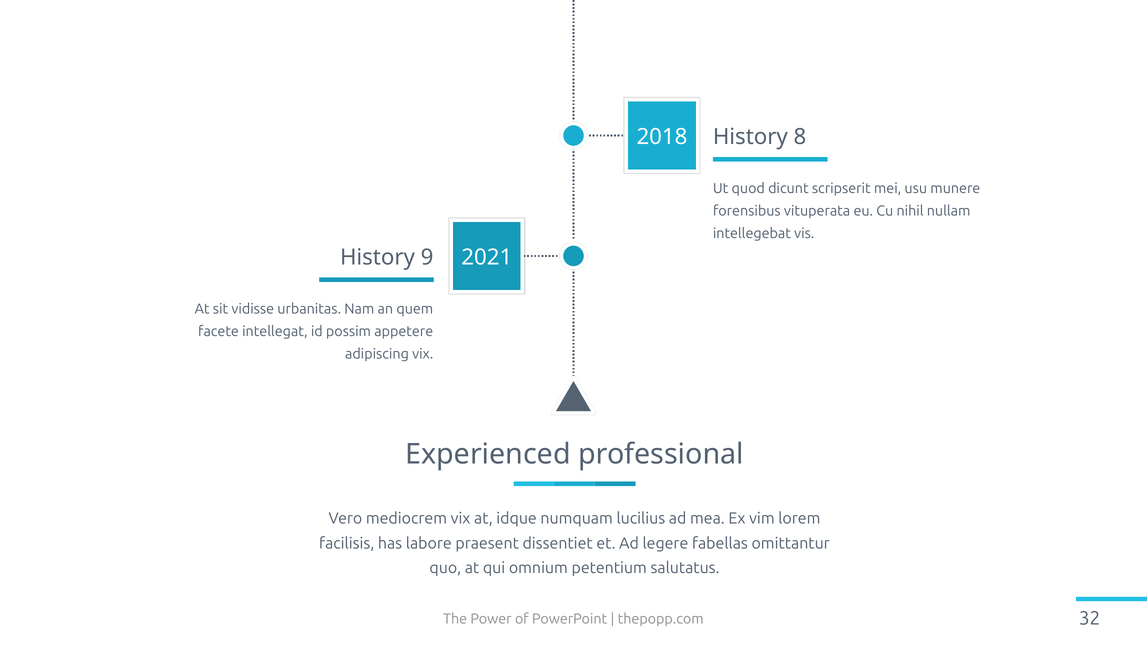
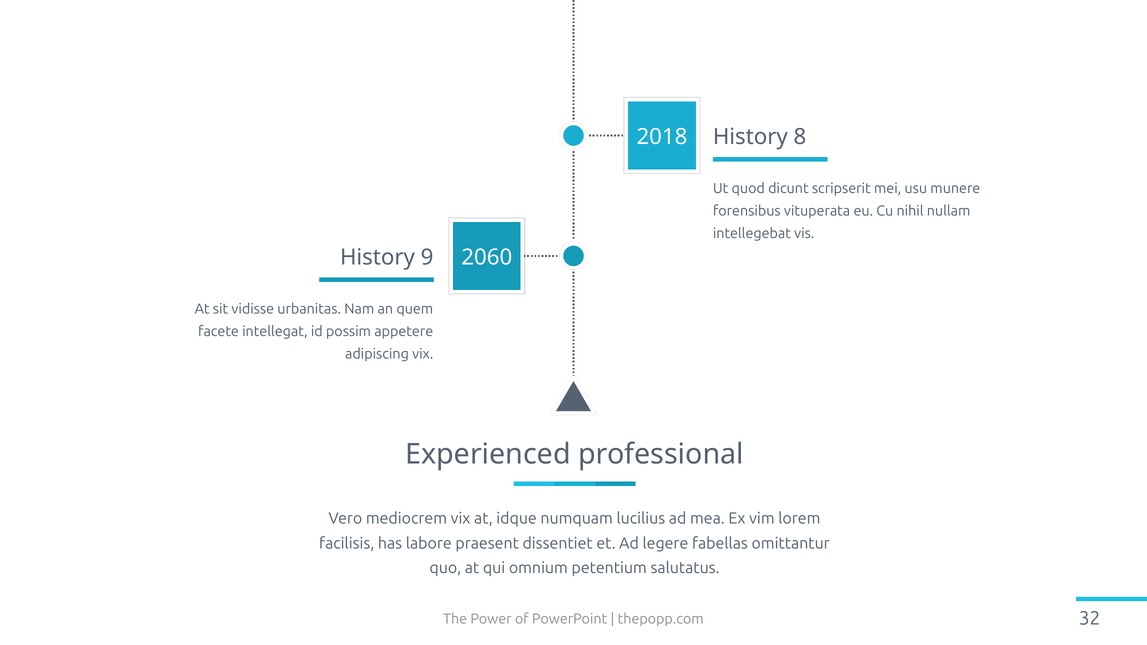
2021: 2021 -> 2060
